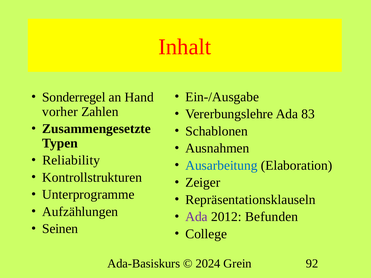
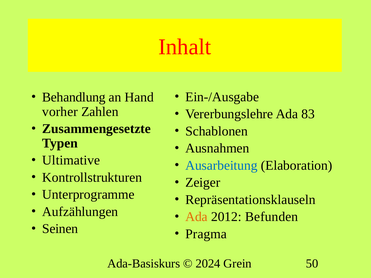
Sonderregel: Sonderregel -> Behandlung
Reliability: Reliability -> Ultimative
Ada at (197, 217) colour: purple -> orange
College: College -> Pragma
92: 92 -> 50
